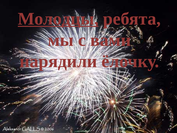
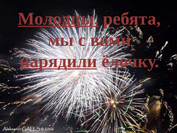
нарядили underline: none -> present
